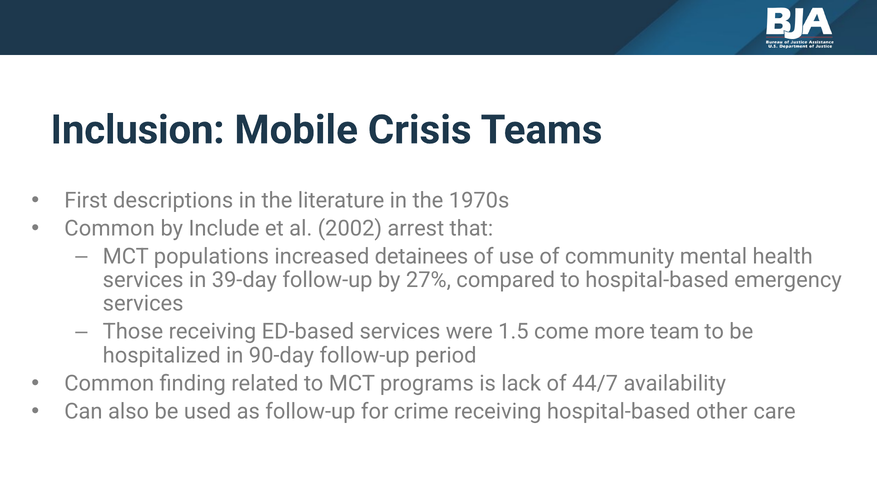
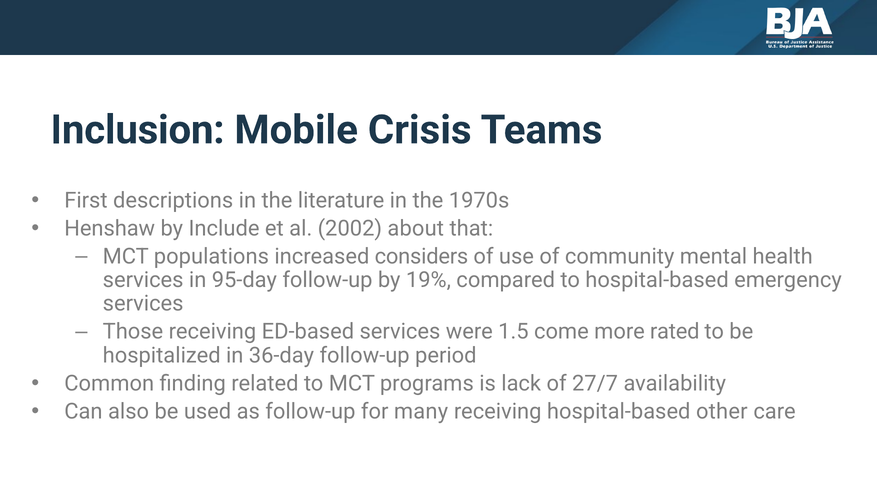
Common at (110, 229): Common -> Henshaw
arrest: arrest -> about
detainees: detainees -> considers
39-day: 39-day -> 95-day
27%: 27% -> 19%
team: team -> rated
90-day: 90-day -> 36-day
44/7: 44/7 -> 27/7
crime: crime -> many
